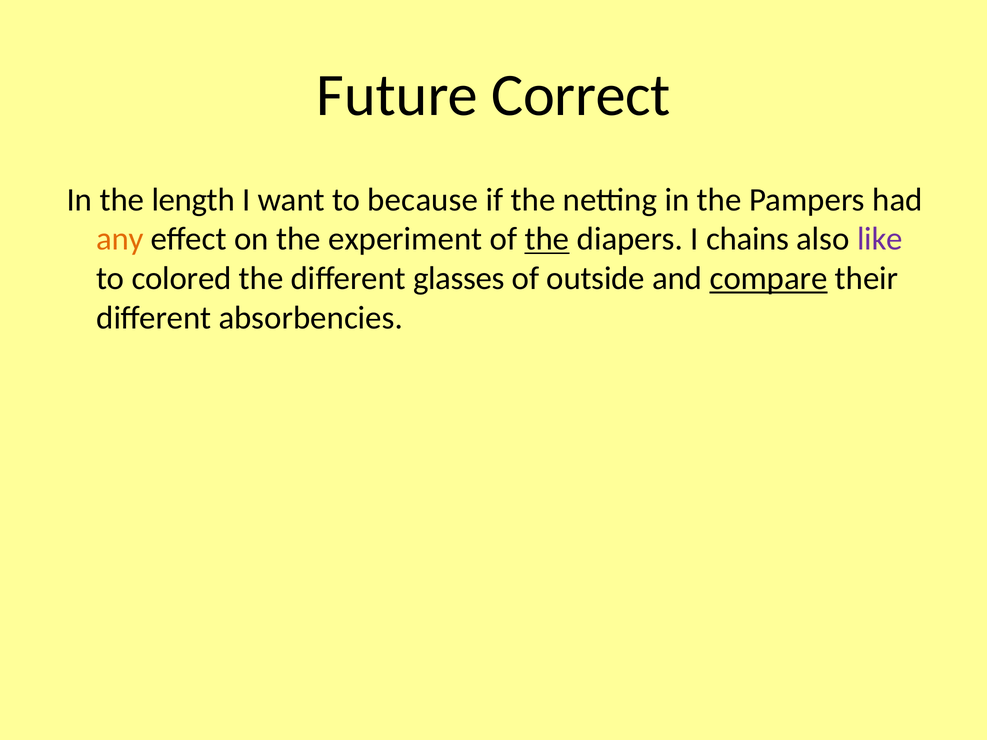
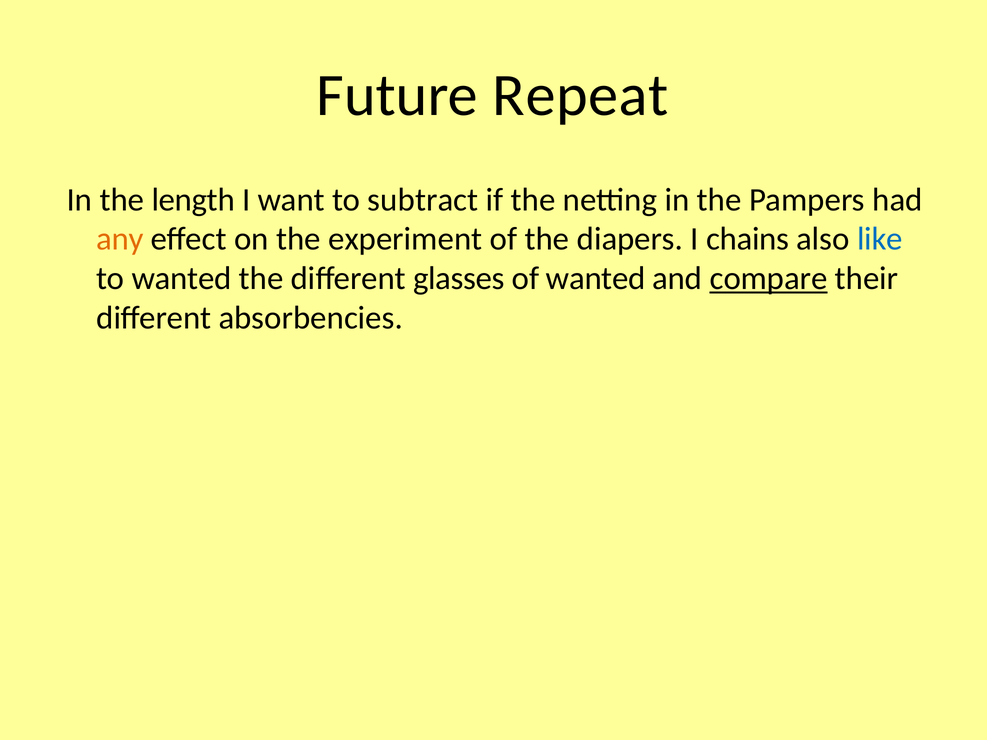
Correct: Correct -> Repeat
because: because -> subtract
the at (547, 239) underline: present -> none
like colour: purple -> blue
to colored: colored -> wanted
of outside: outside -> wanted
